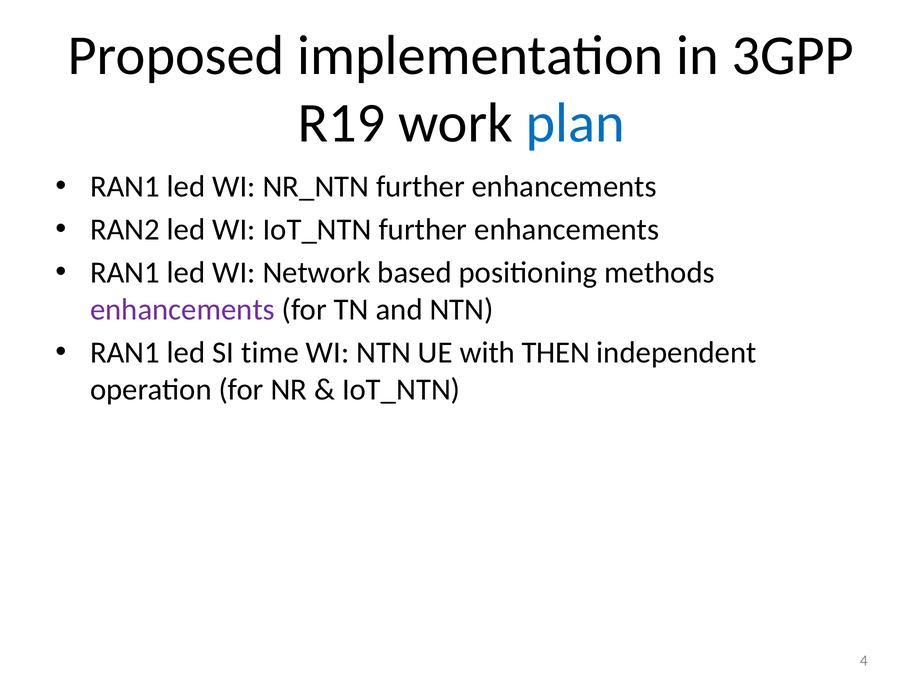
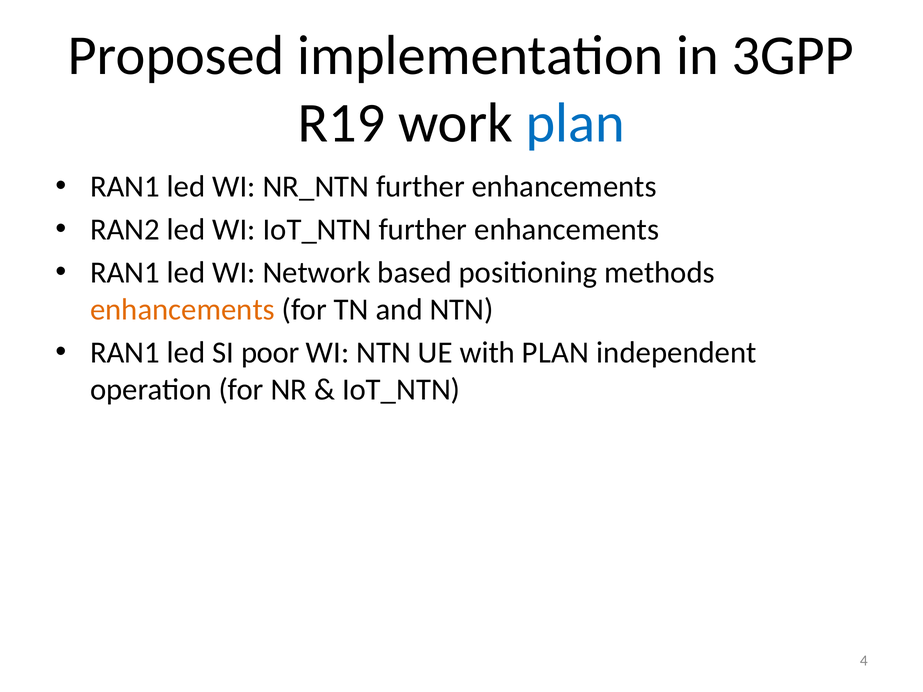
enhancements at (182, 310) colour: purple -> orange
time: time -> poor
with THEN: THEN -> PLAN
